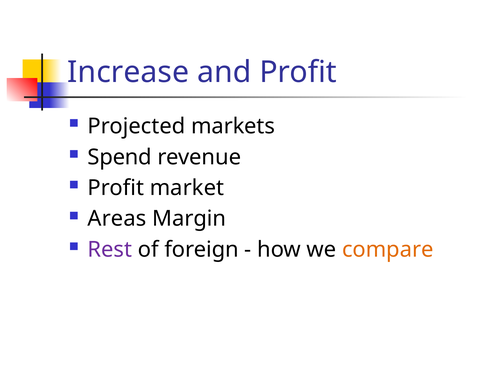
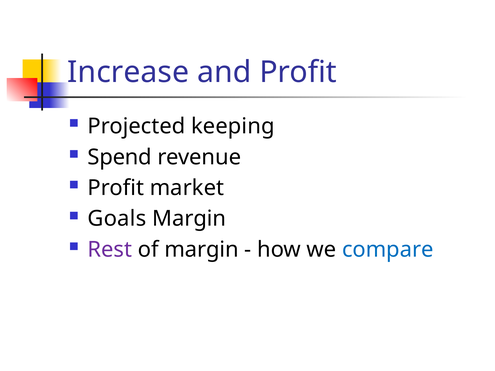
markets: markets -> keeping
Areas: Areas -> Goals
of foreign: foreign -> margin
compare colour: orange -> blue
